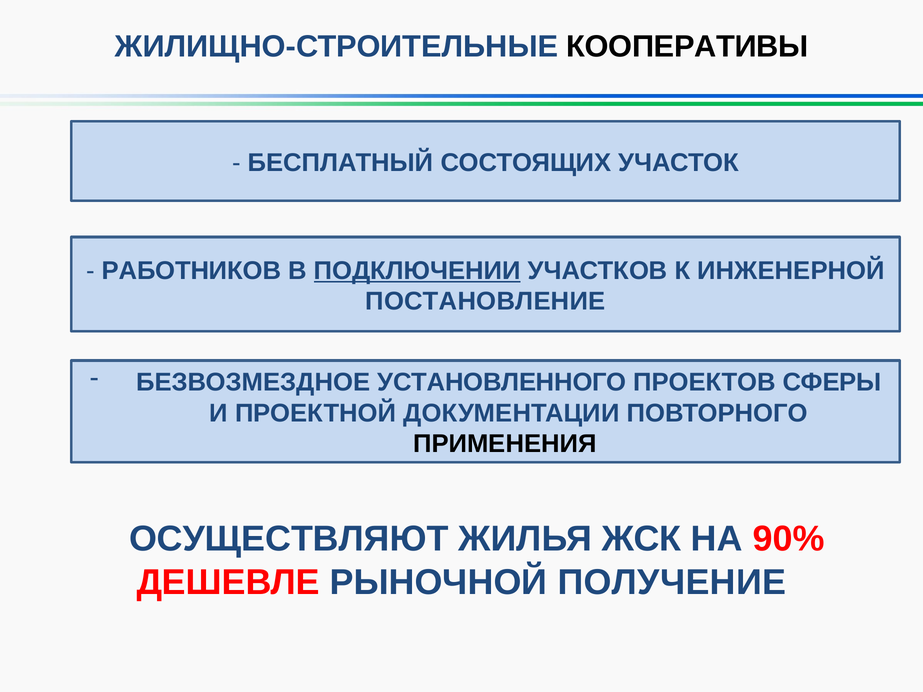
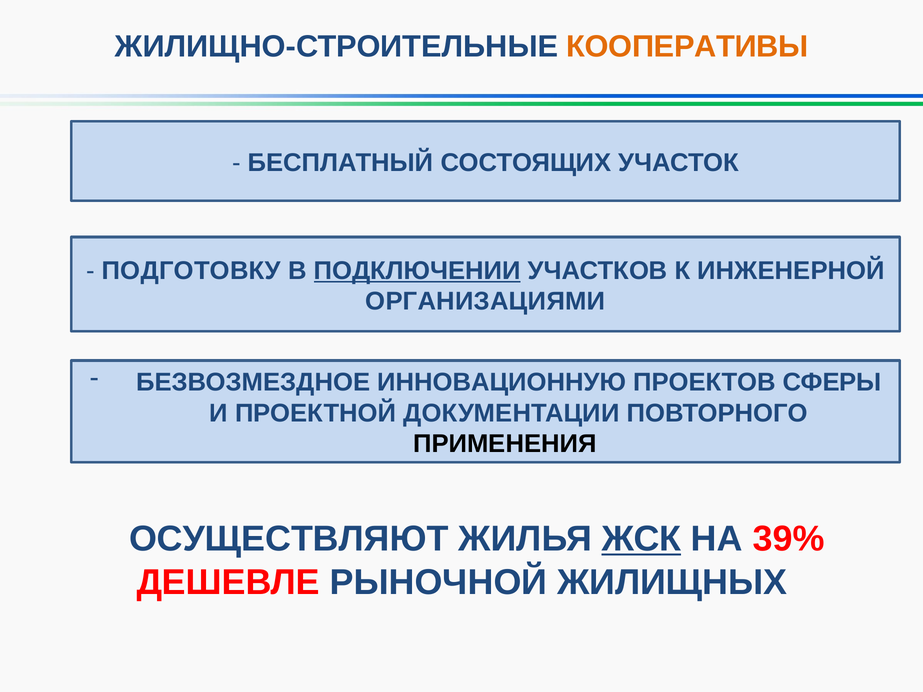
КООПЕРАТИВЫ colour: black -> orange
РАБОТНИКОВ: РАБОТНИКОВ -> ПОДГОТОВКУ
ПОСТАНОВЛЕНИЕ: ПОСТАНОВЛЕНИЕ -> ОРГАНИЗАЦИЯМИ
УСТАНОВЛЕННОГО: УСТАНОВЛЕННОГО -> ИННОВАЦИОННУЮ
ЖСК underline: none -> present
90%: 90% -> 39%
ПОЛУЧЕНИЕ: ПОЛУЧЕНИЕ -> ЖИЛИЩНЫХ
